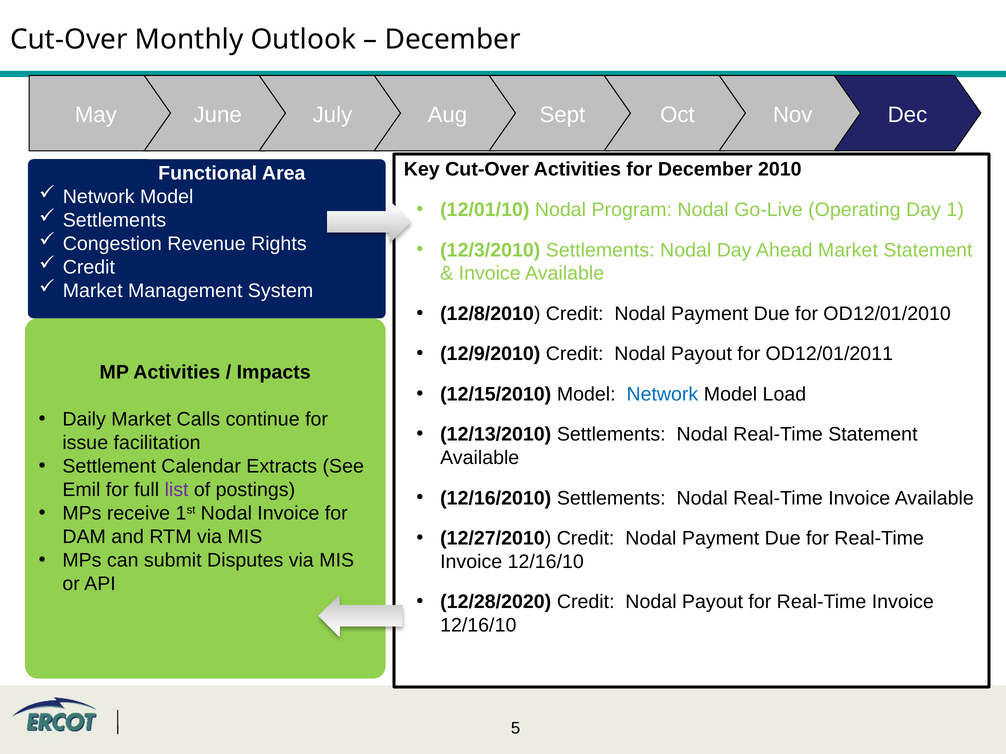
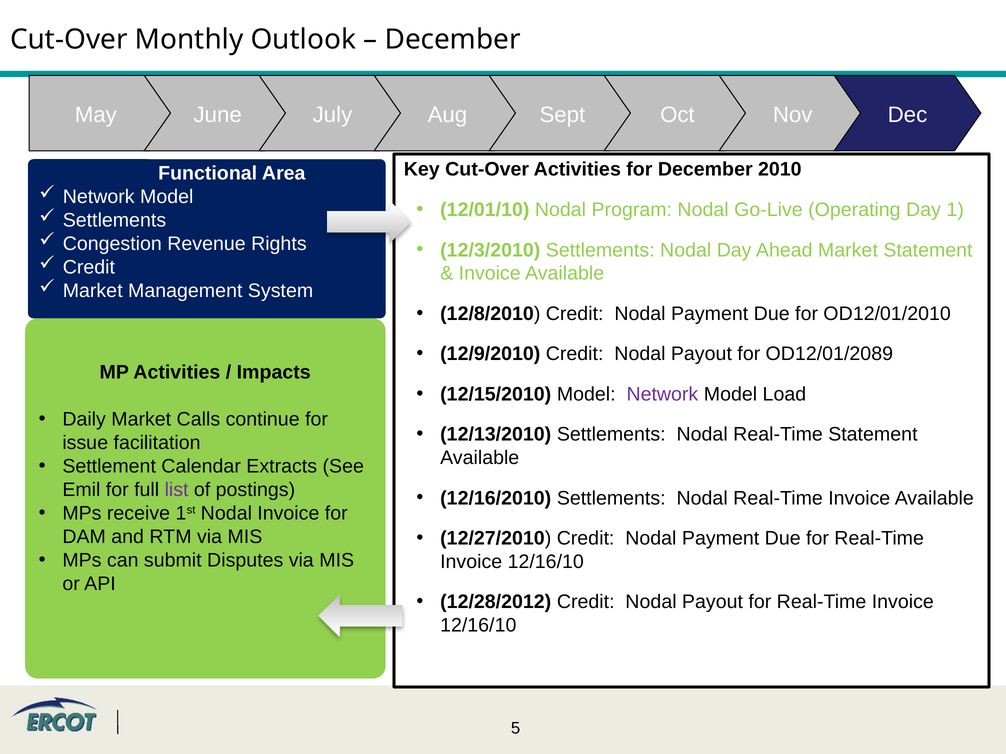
OD12/01/2011: OD12/01/2011 -> OD12/01/2089
Network at (662, 394) colour: blue -> purple
12/28/2020: 12/28/2020 -> 12/28/2012
